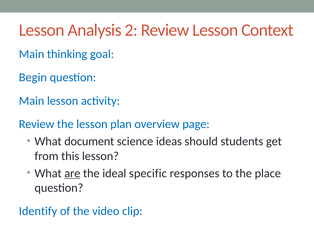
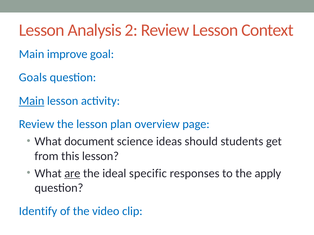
thinking: thinking -> improve
Begin: Begin -> Goals
Main at (32, 101) underline: none -> present
place: place -> apply
